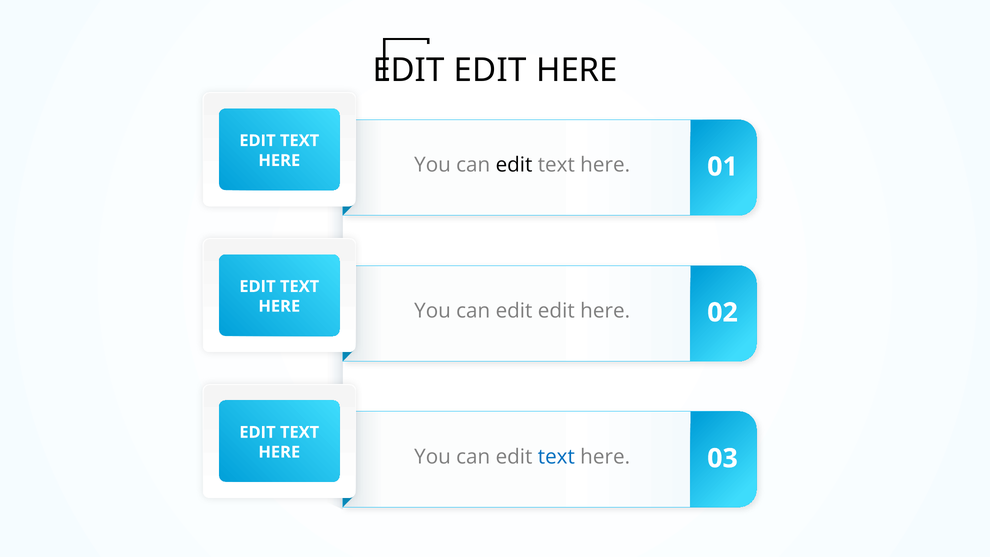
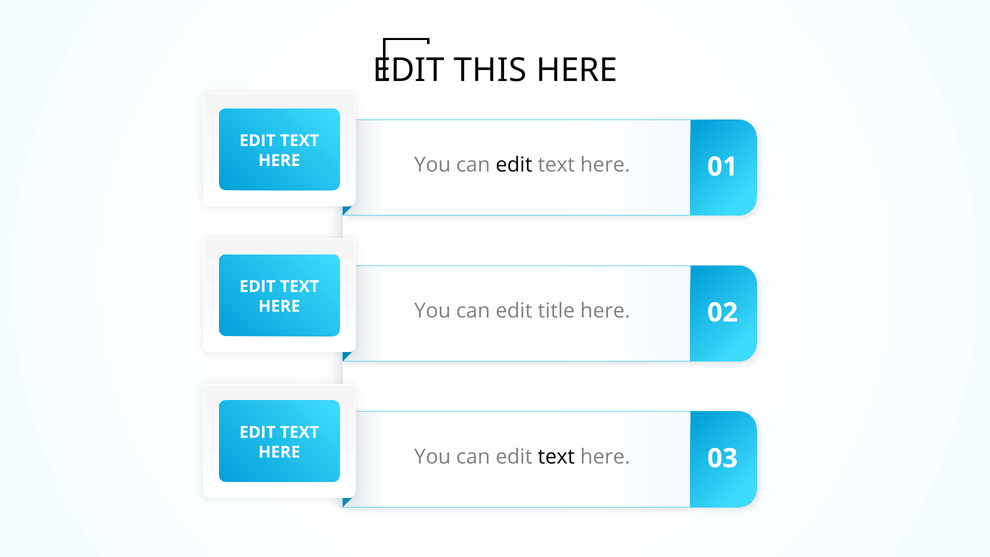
EDIT at (490, 70): EDIT -> THIS
can edit edit: edit -> title
text at (556, 457) colour: blue -> black
